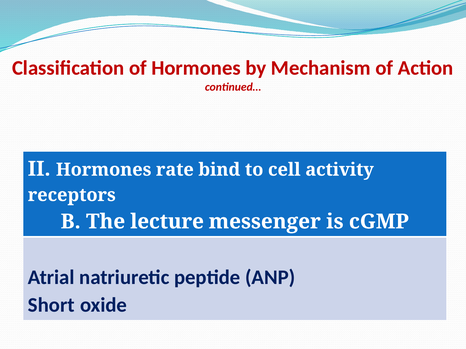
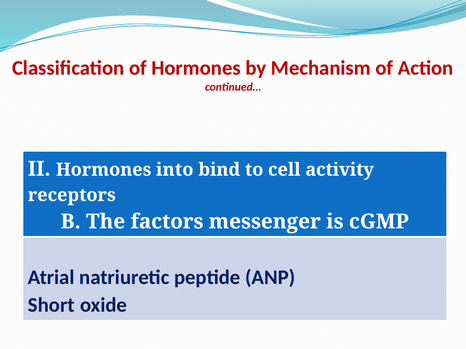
rate: rate -> into
lecture: lecture -> factors
